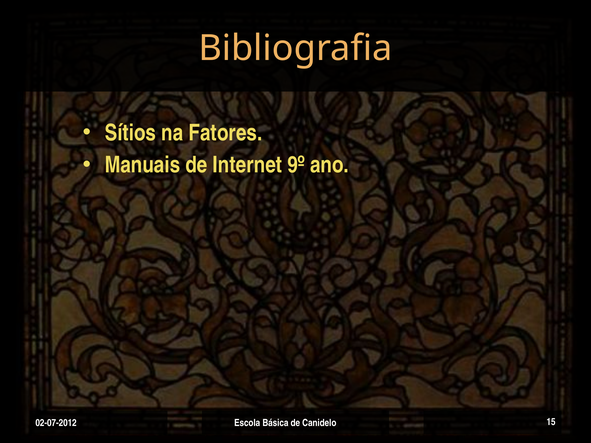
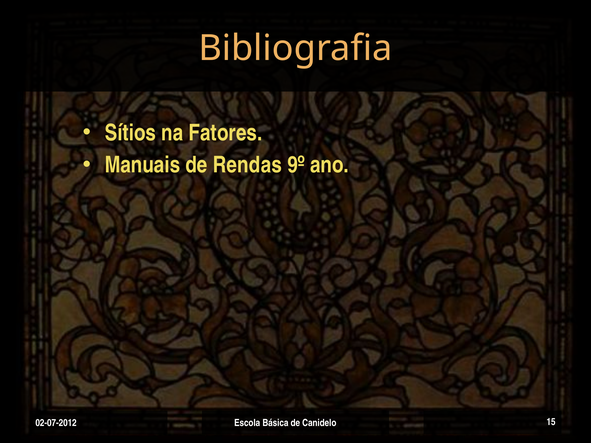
Internet: Internet -> Rendas
